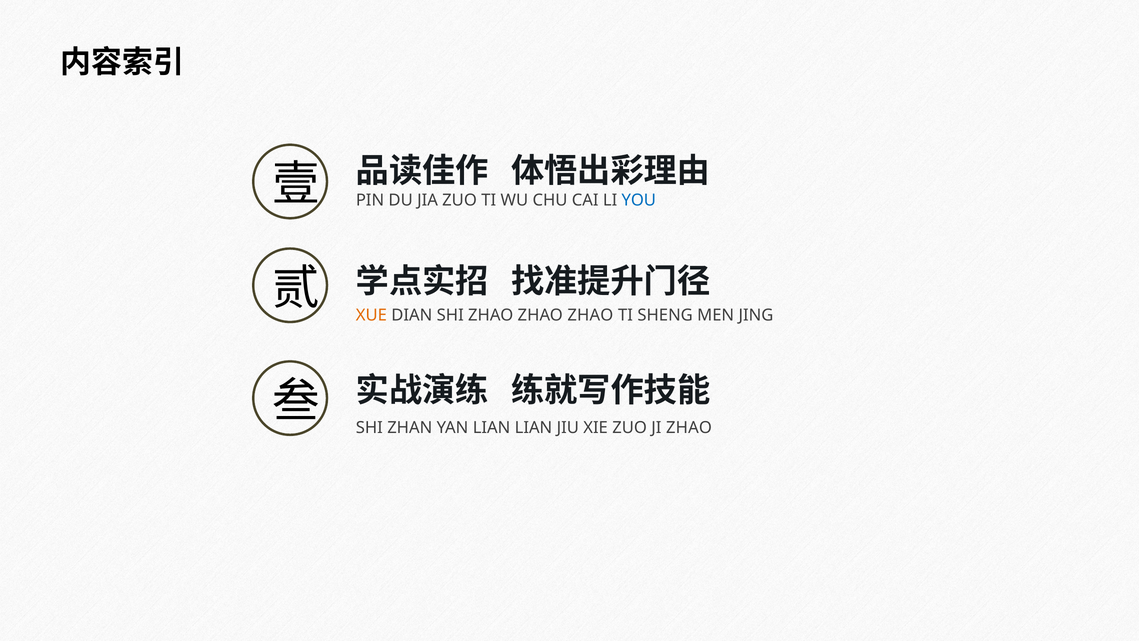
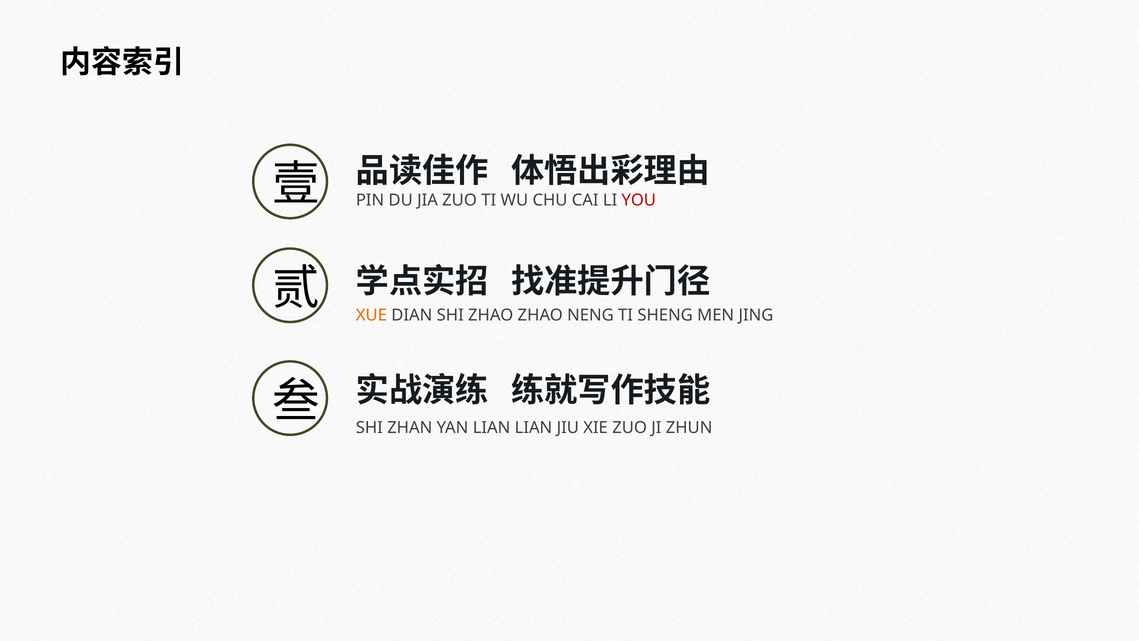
YOU colour: blue -> red
ZHAO ZHAO ZHAO: ZHAO -> NENG
JI ZHAO: ZHAO -> ZHUN
